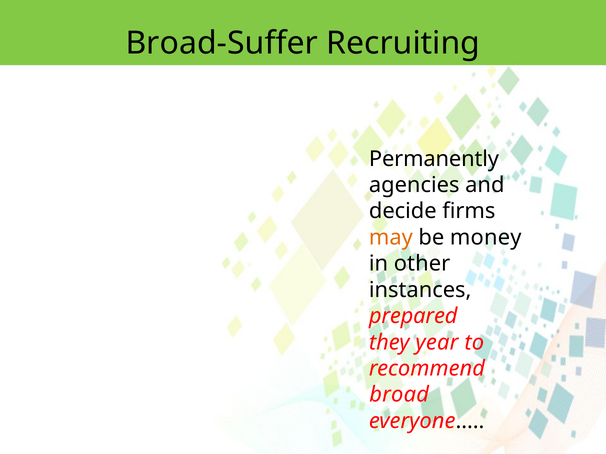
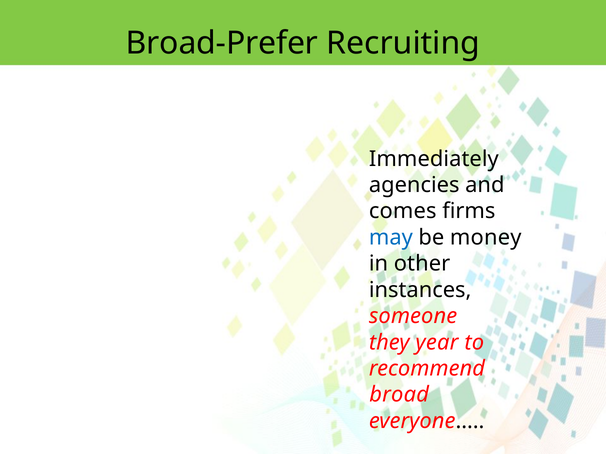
Broad-Suffer: Broad-Suffer -> Broad-Prefer
Permanently: Permanently -> Immediately
decide: decide -> comes
may colour: orange -> blue
prepared: prepared -> someone
